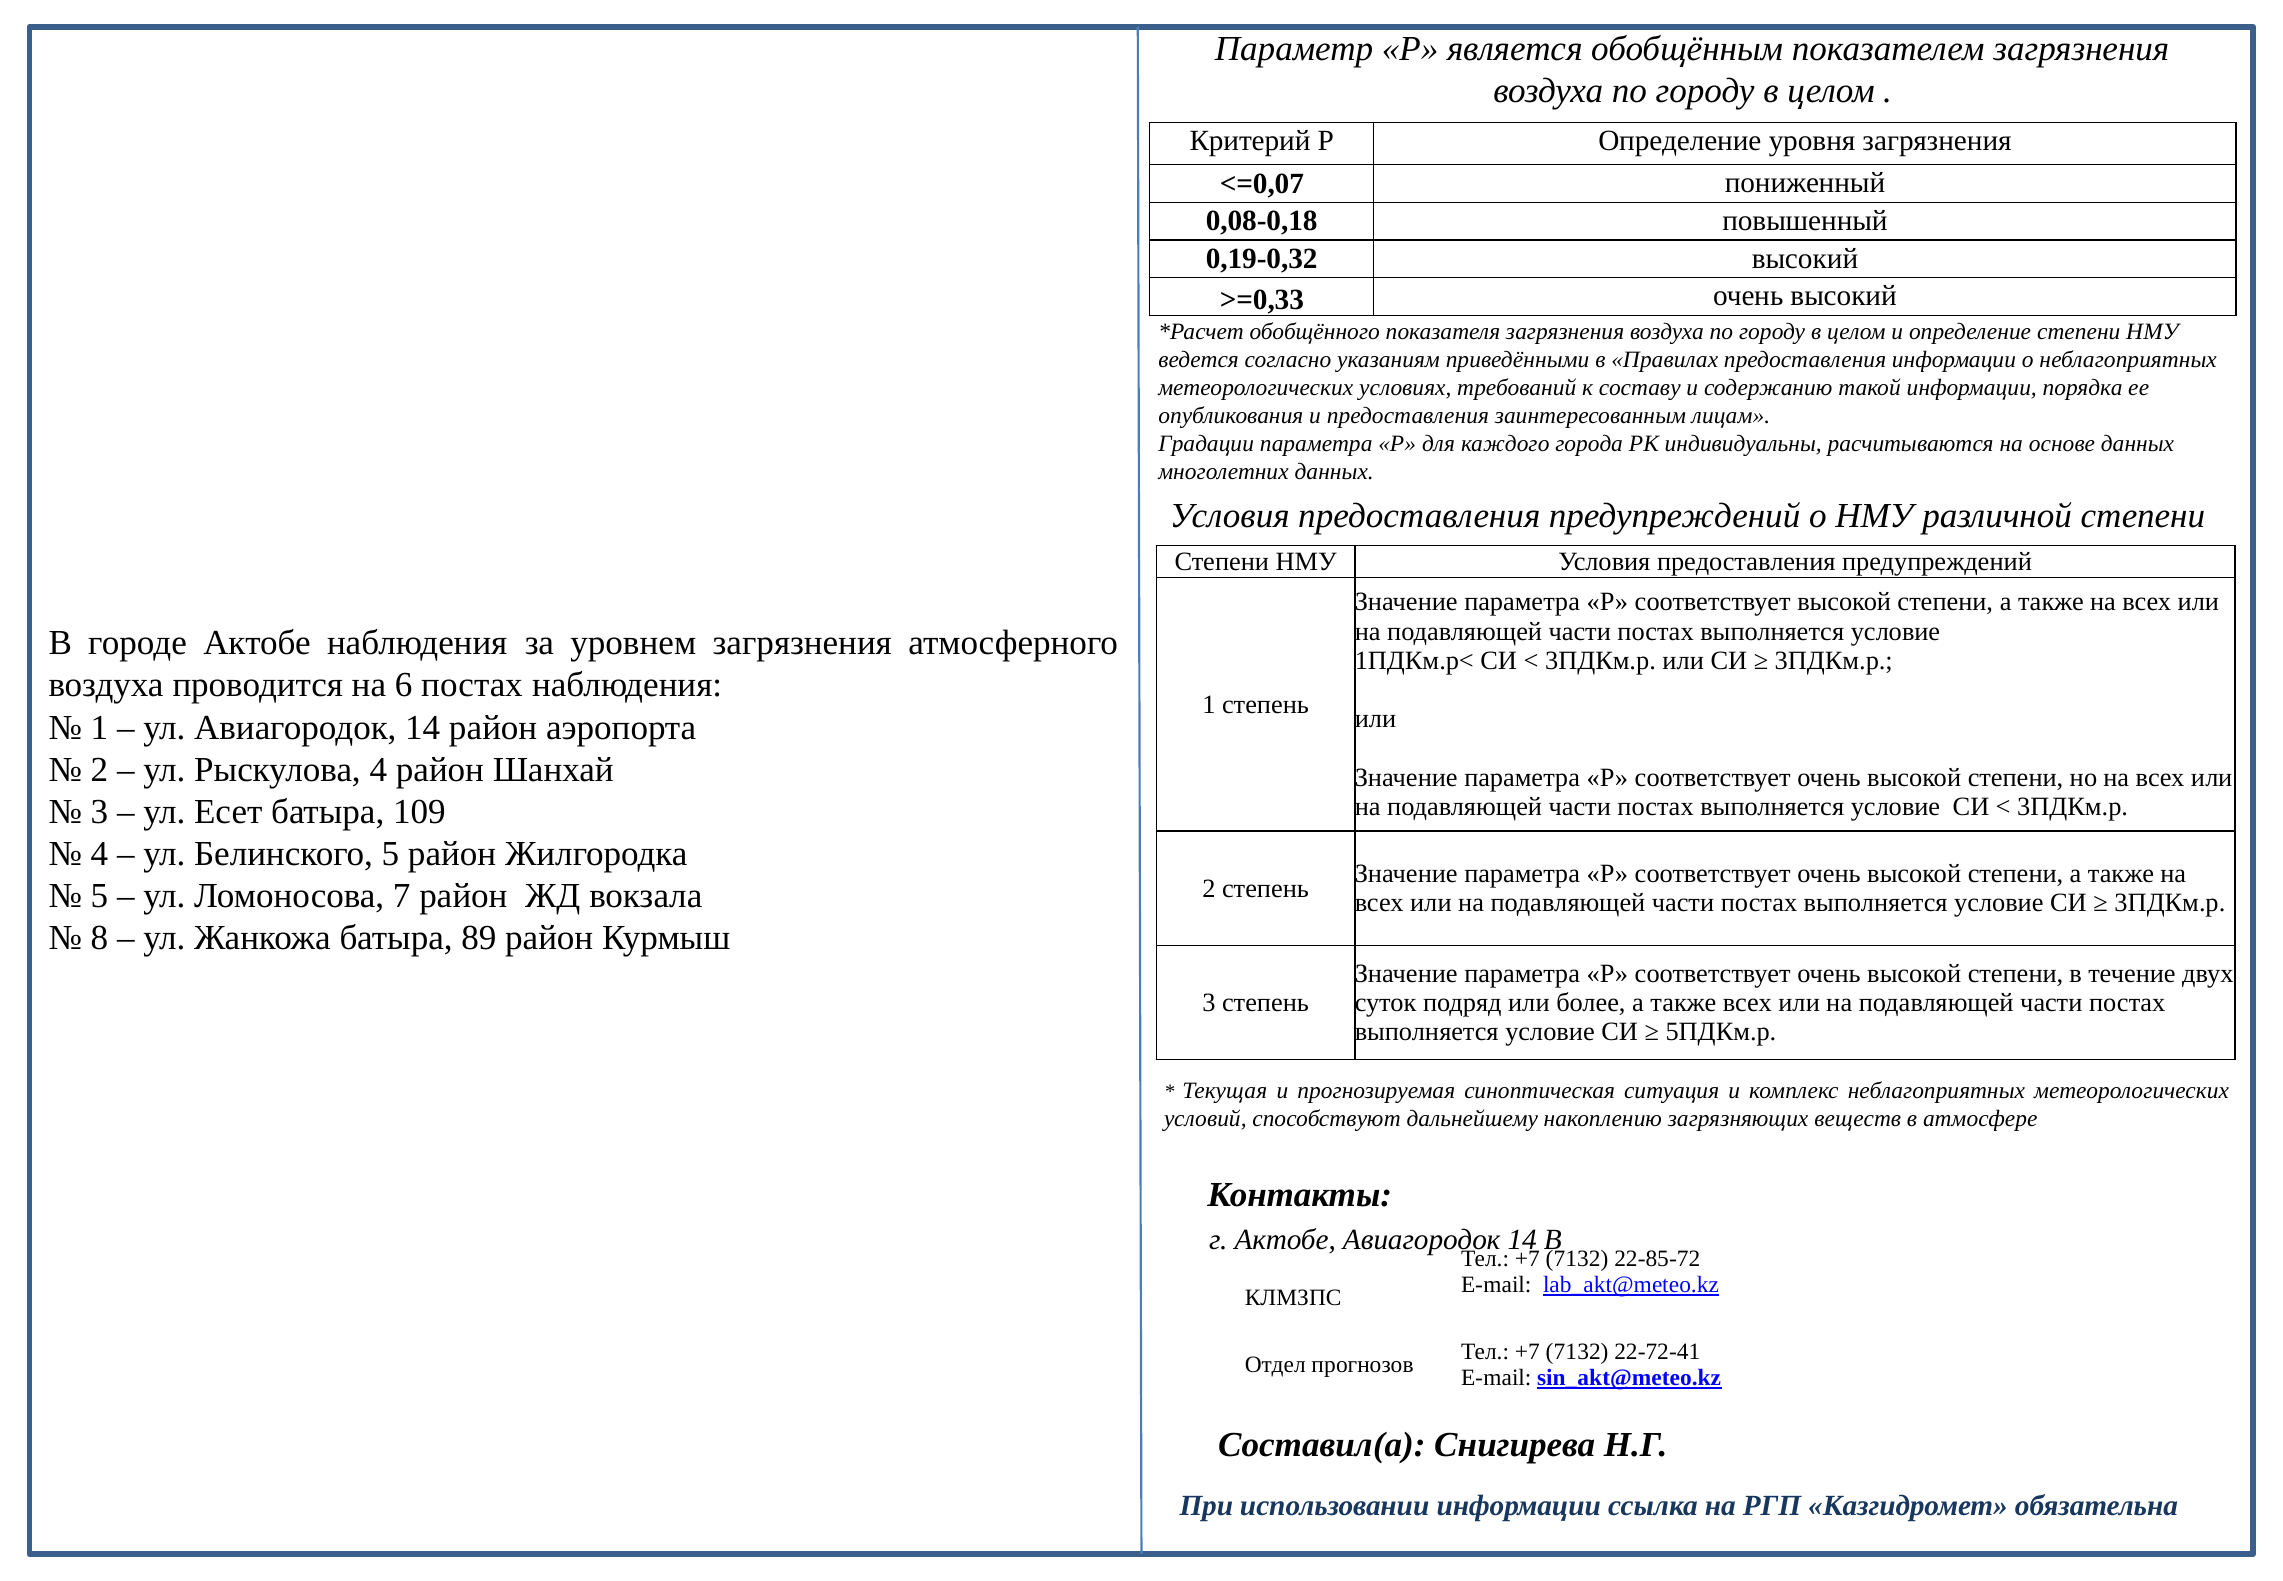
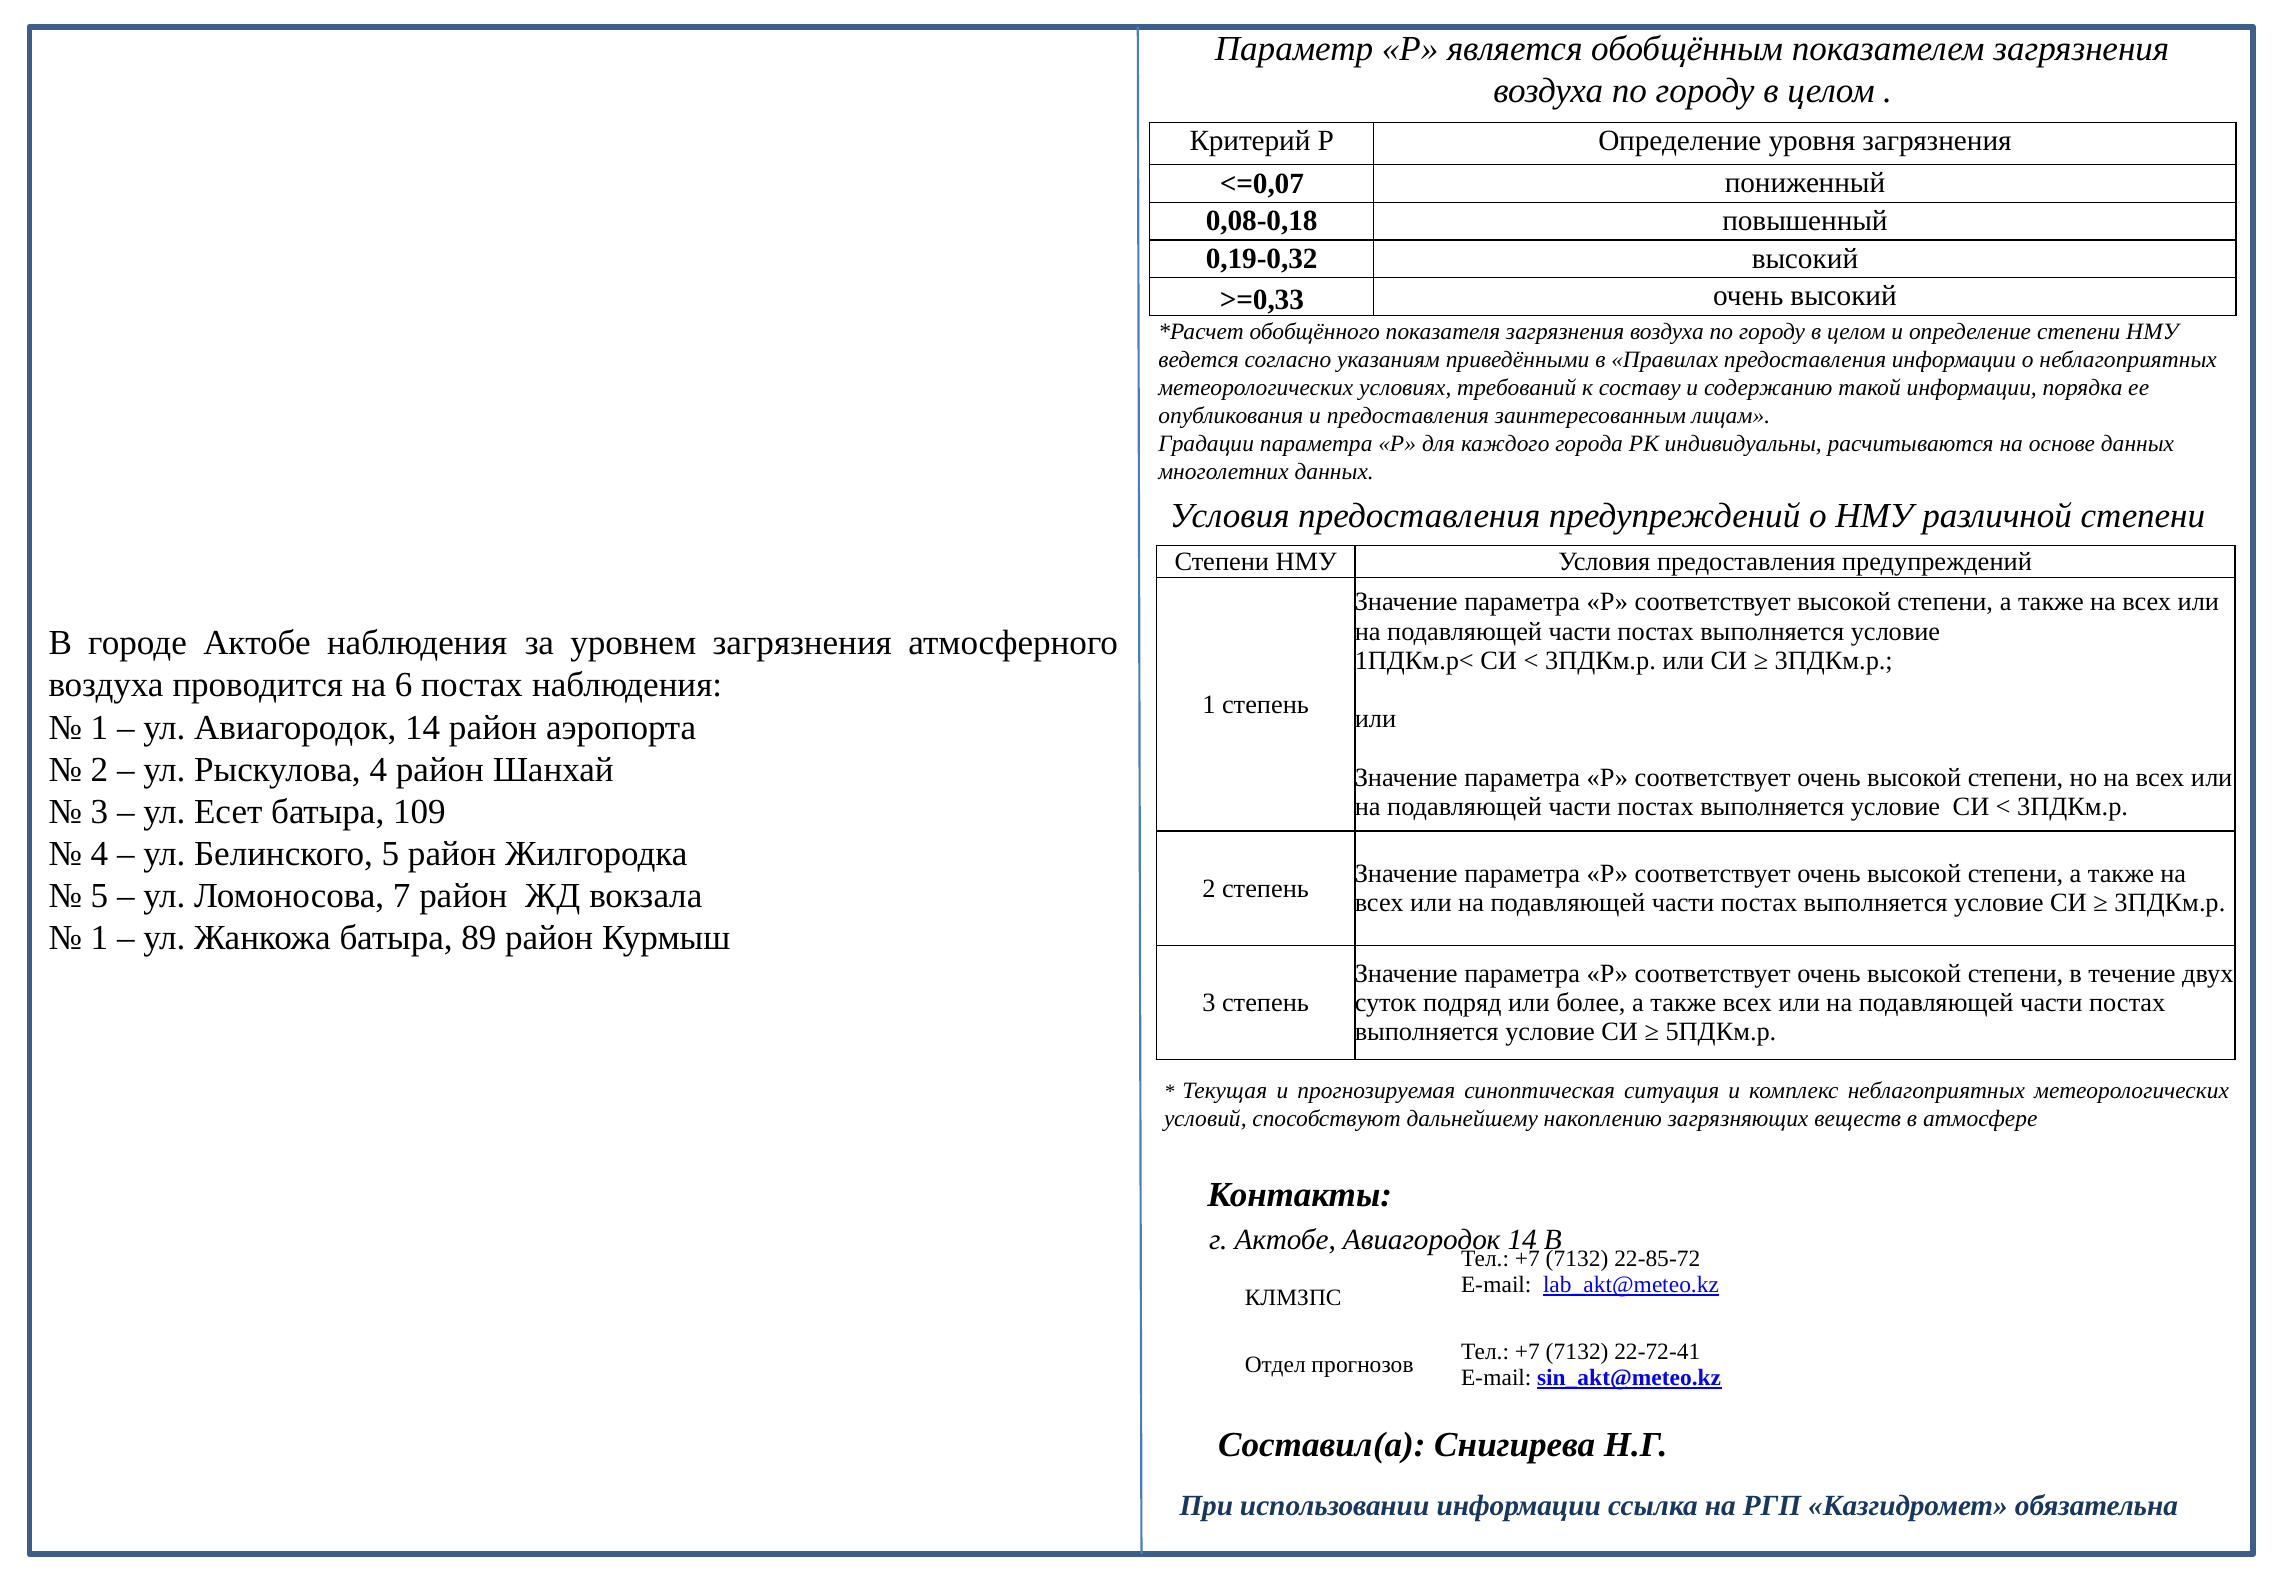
8 at (99, 938): 8 -> 1
